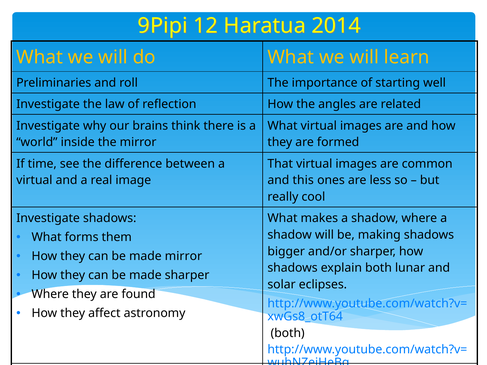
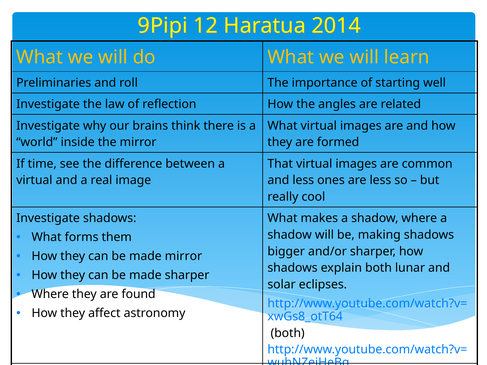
and this: this -> less
